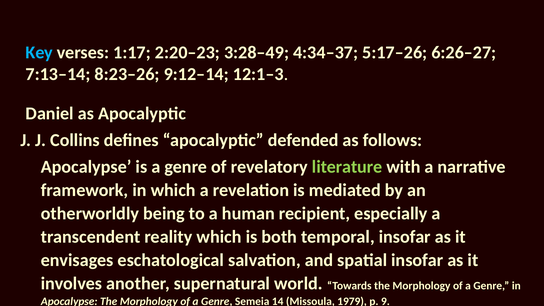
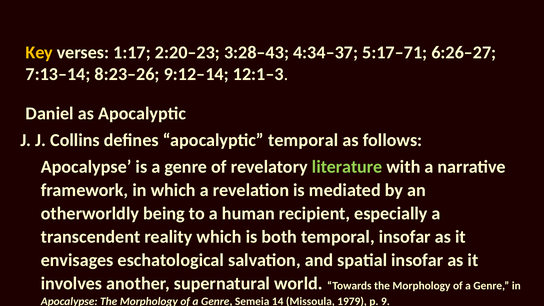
Key colour: light blue -> yellow
3:28–49: 3:28–49 -> 3:28–43
5:17–26: 5:17–26 -> 5:17–71
apocalyptic defended: defended -> temporal
